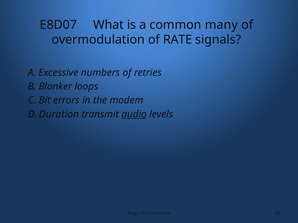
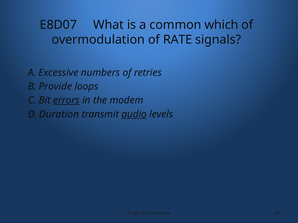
many: many -> which
Blanker: Blanker -> Provide
errors underline: none -> present
